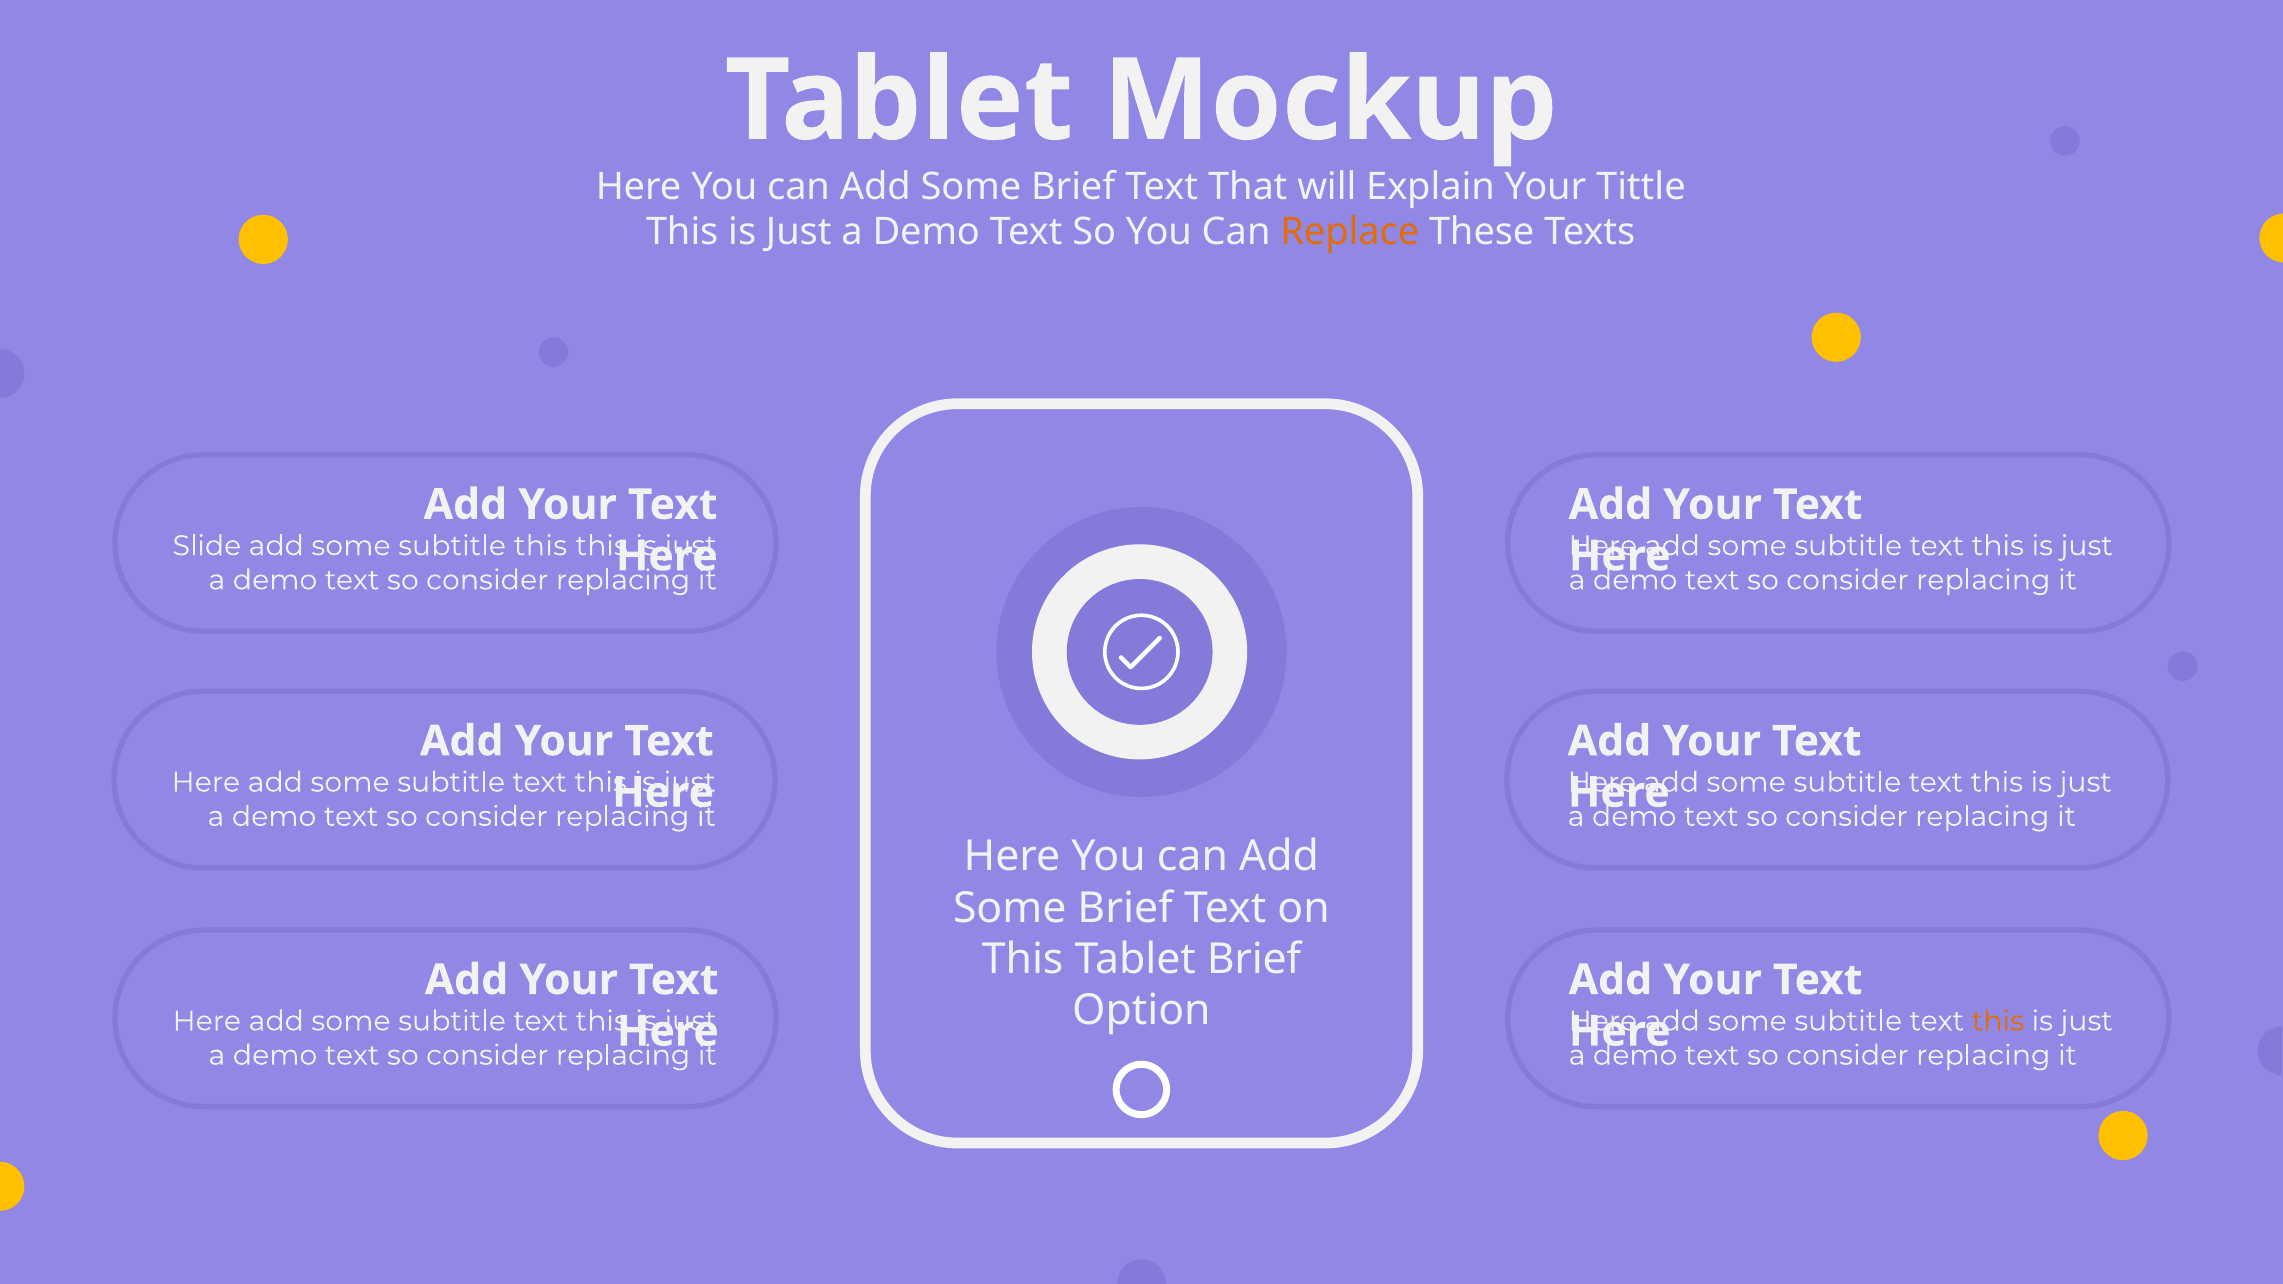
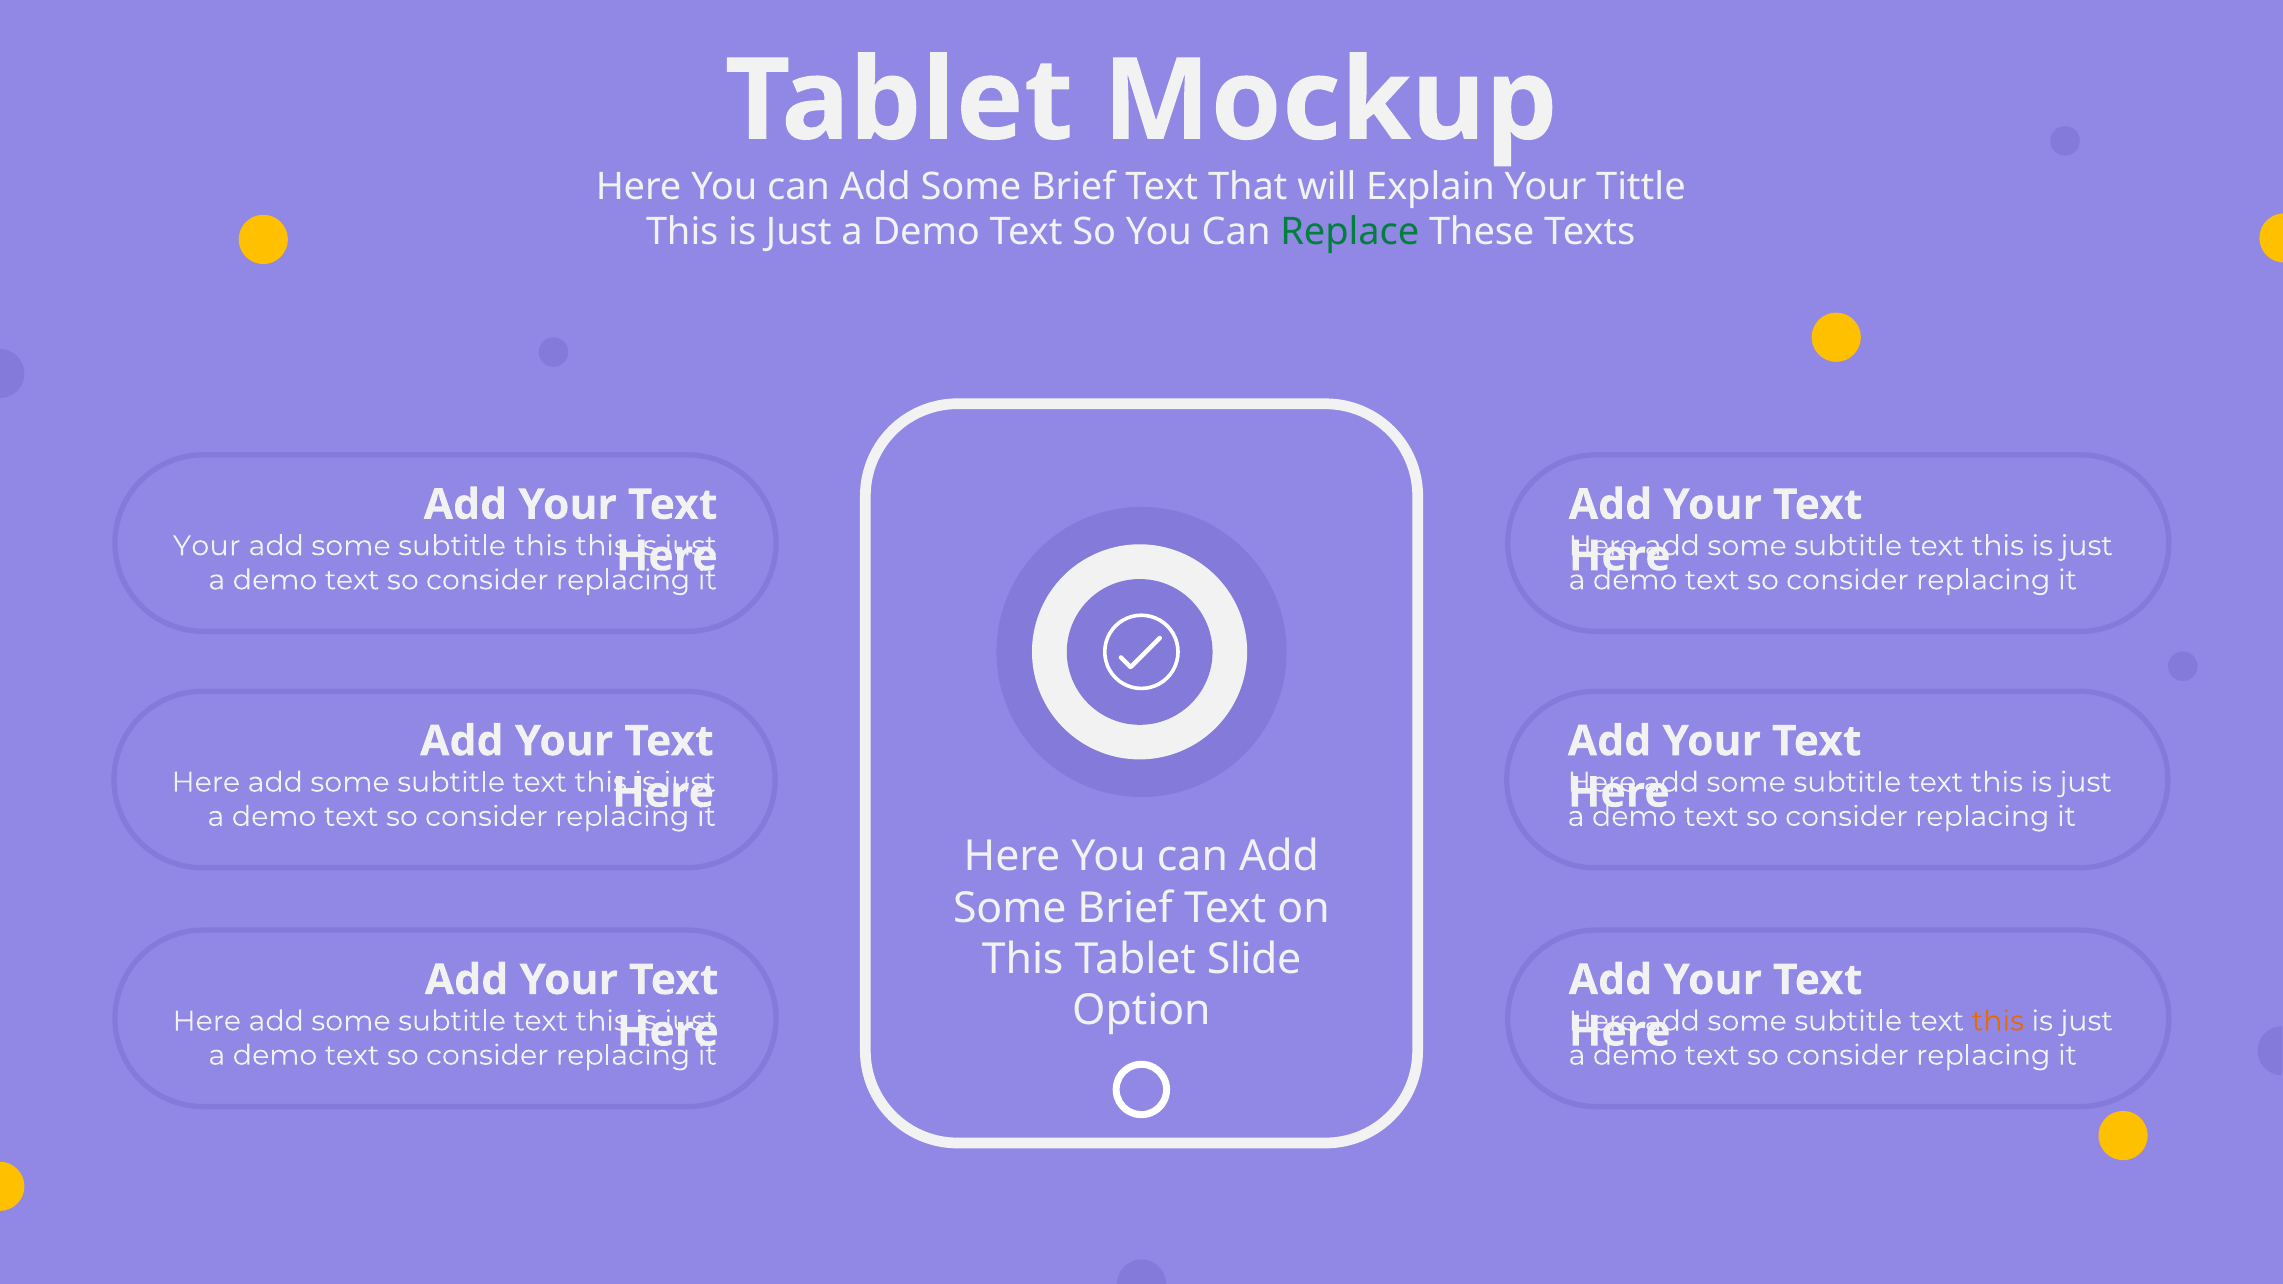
Replace colour: orange -> green
Slide at (207, 546): Slide -> Your
Tablet Brief: Brief -> Slide
